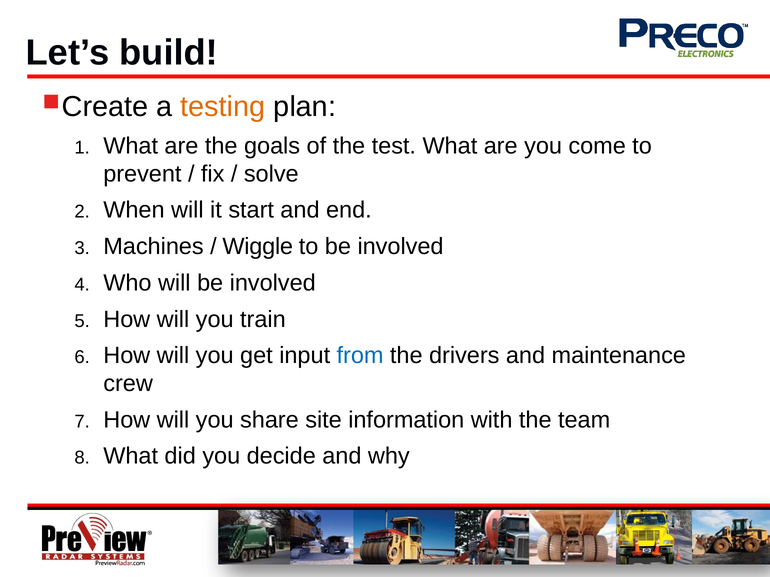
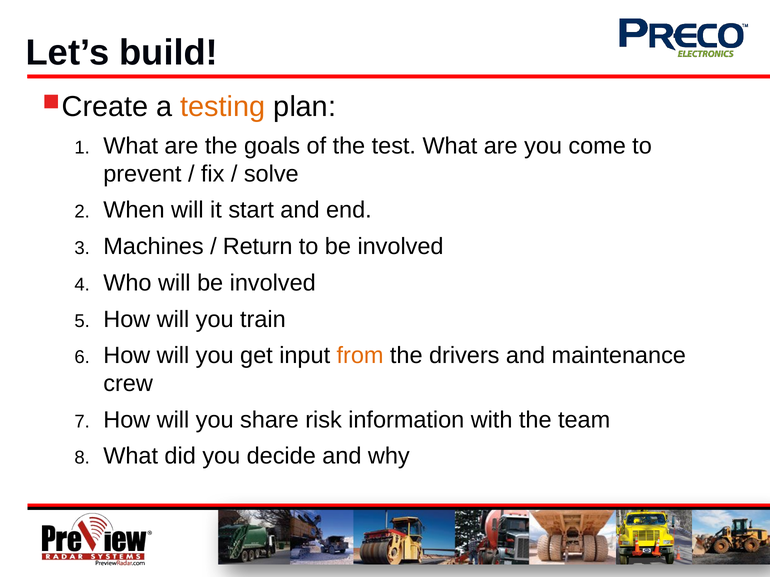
Wiggle: Wiggle -> Return
from colour: blue -> orange
site: site -> risk
